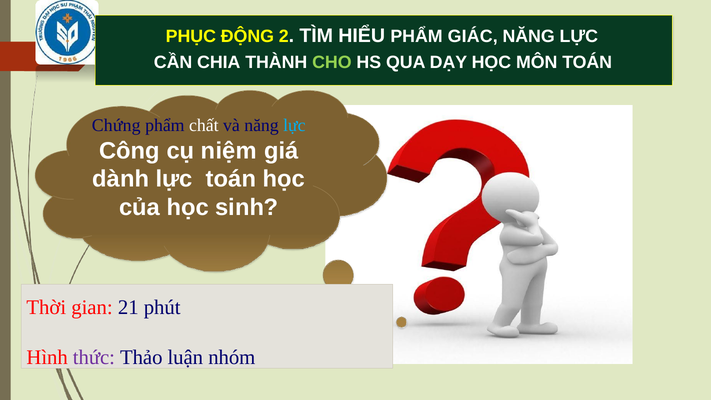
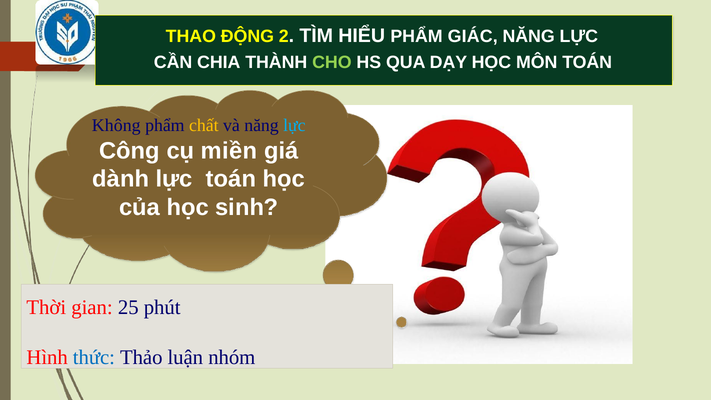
PHỤC: PHỤC -> THAO
Chứng: Chứng -> Không
chất colour: white -> yellow
niệm: niệm -> miền
21: 21 -> 25
thức colour: purple -> blue
